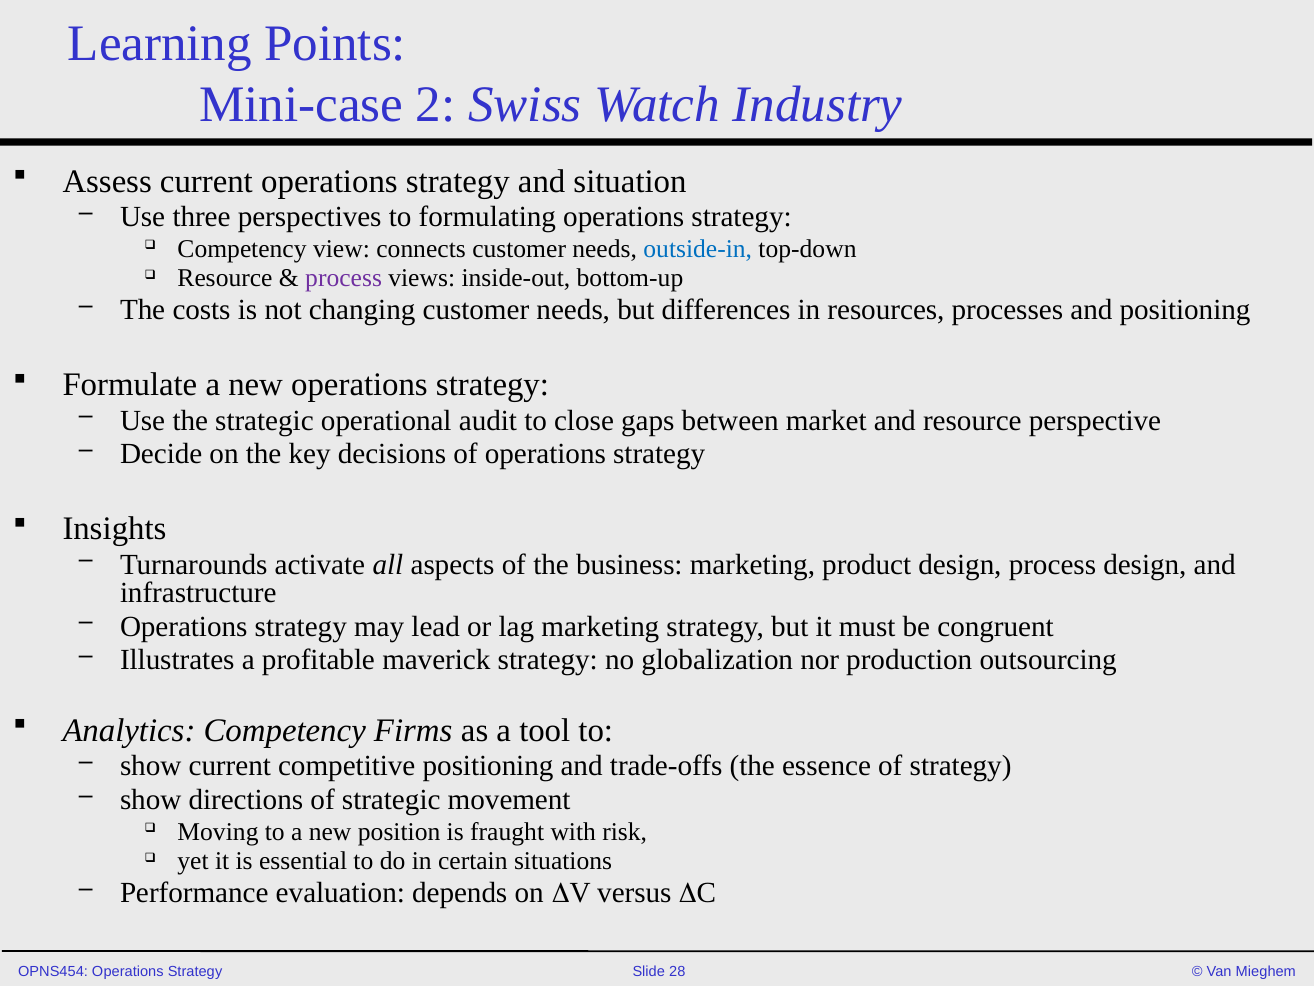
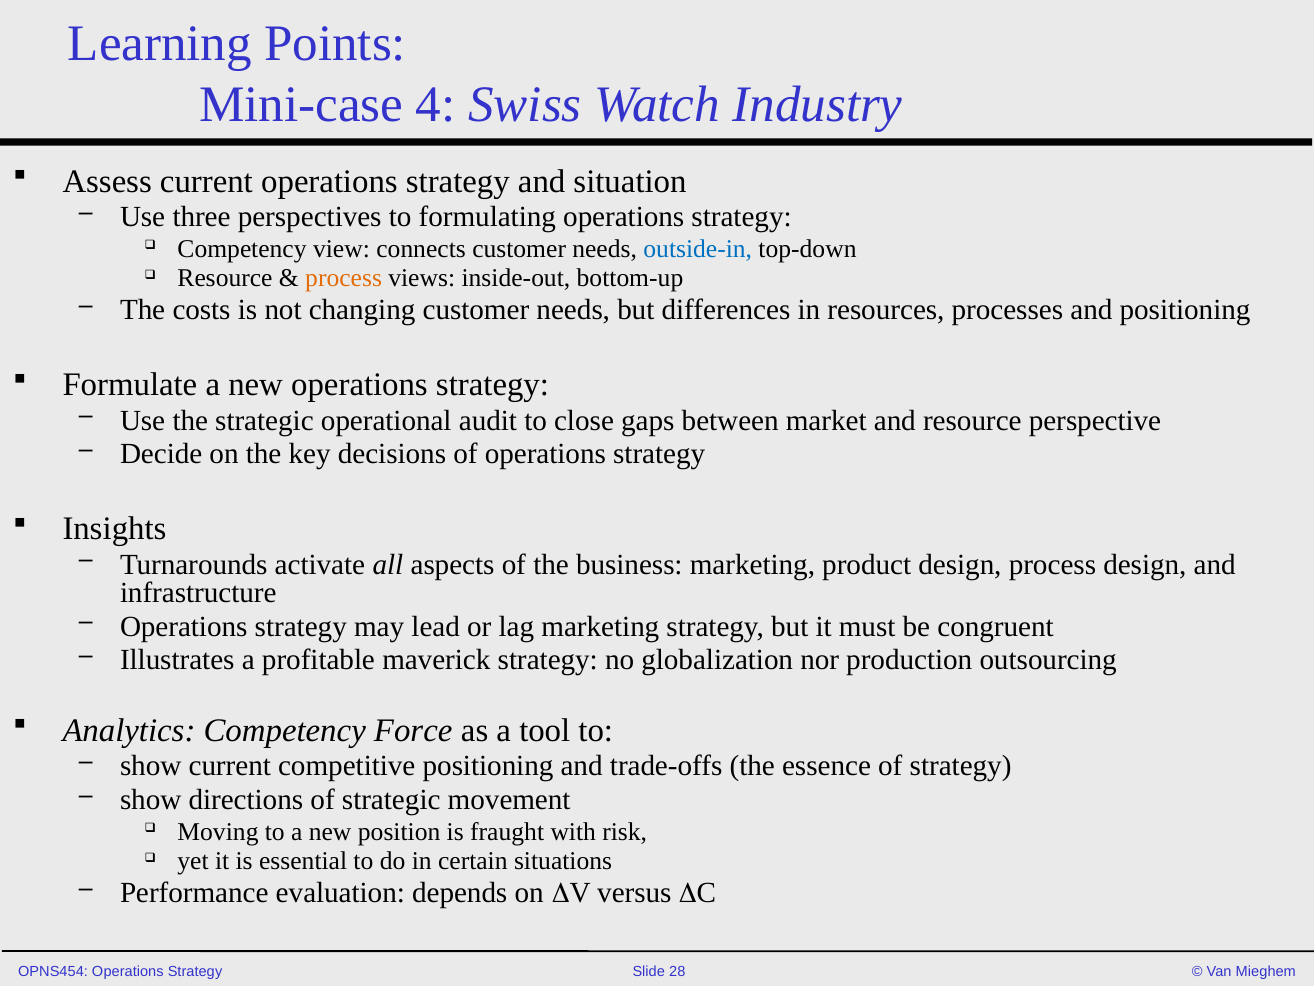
2: 2 -> 4
process at (344, 278) colour: purple -> orange
Firms: Firms -> Force
